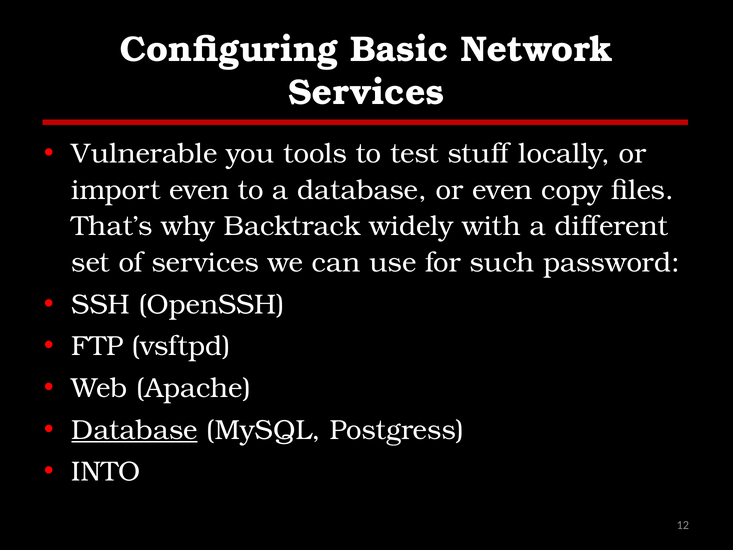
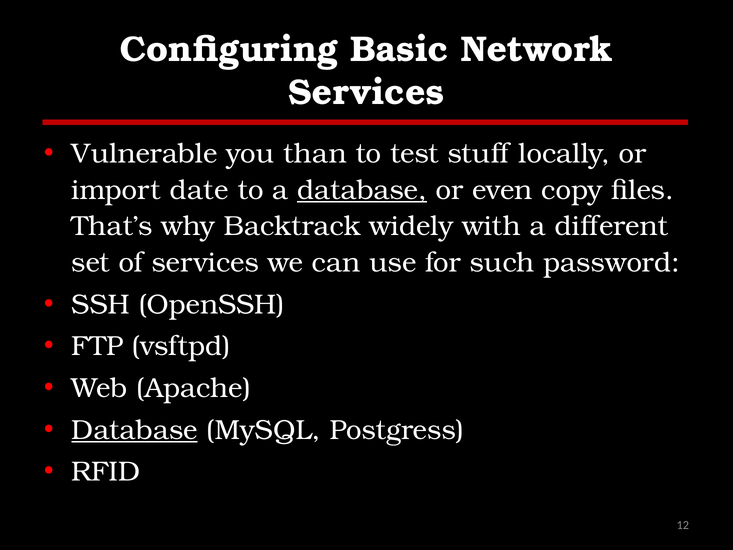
tools: tools -> than
import even: even -> date
database at (362, 190) underline: none -> present
INTO: INTO -> RFID
